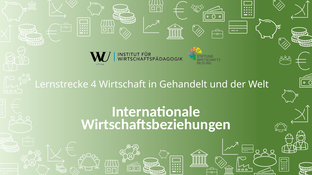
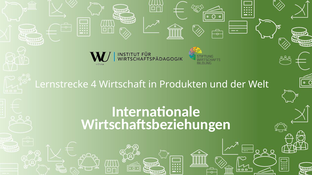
Gehandelt: Gehandelt -> Produkten
